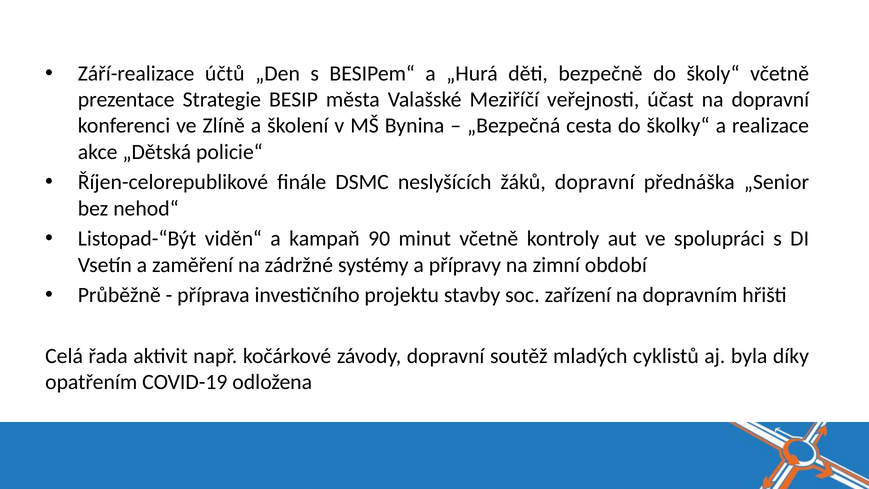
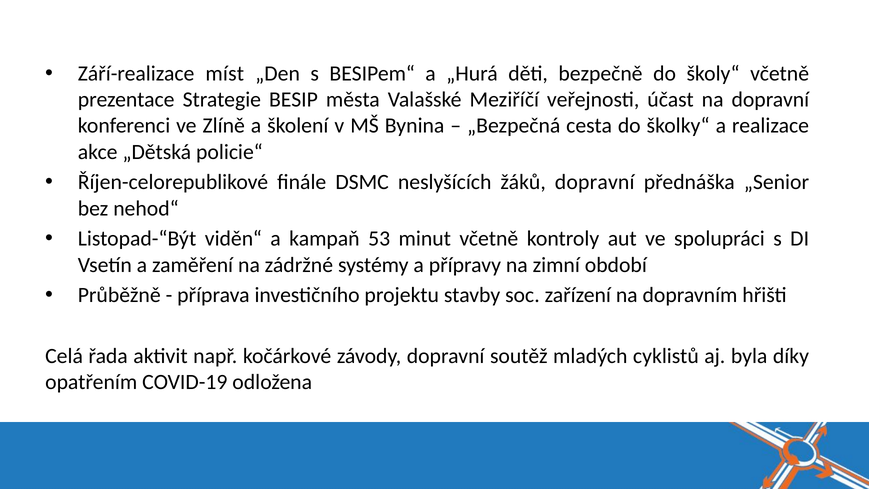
účtů: účtů -> míst
90: 90 -> 53
